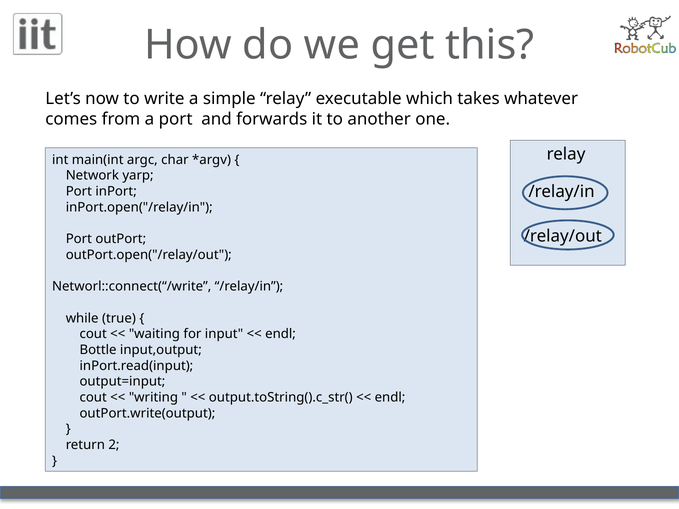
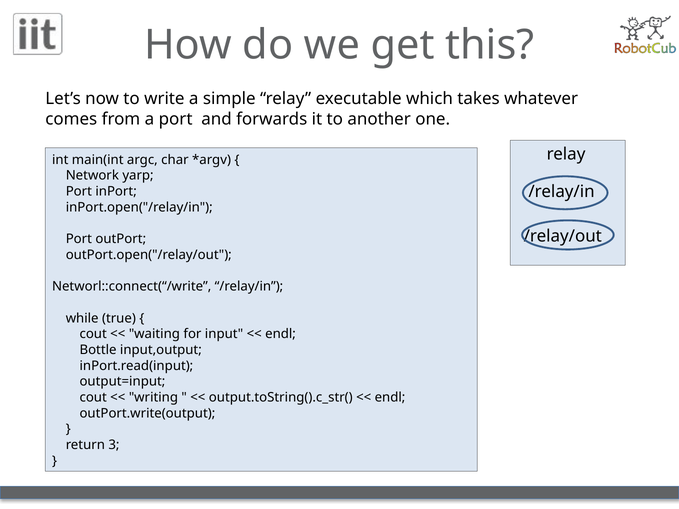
2: 2 -> 3
